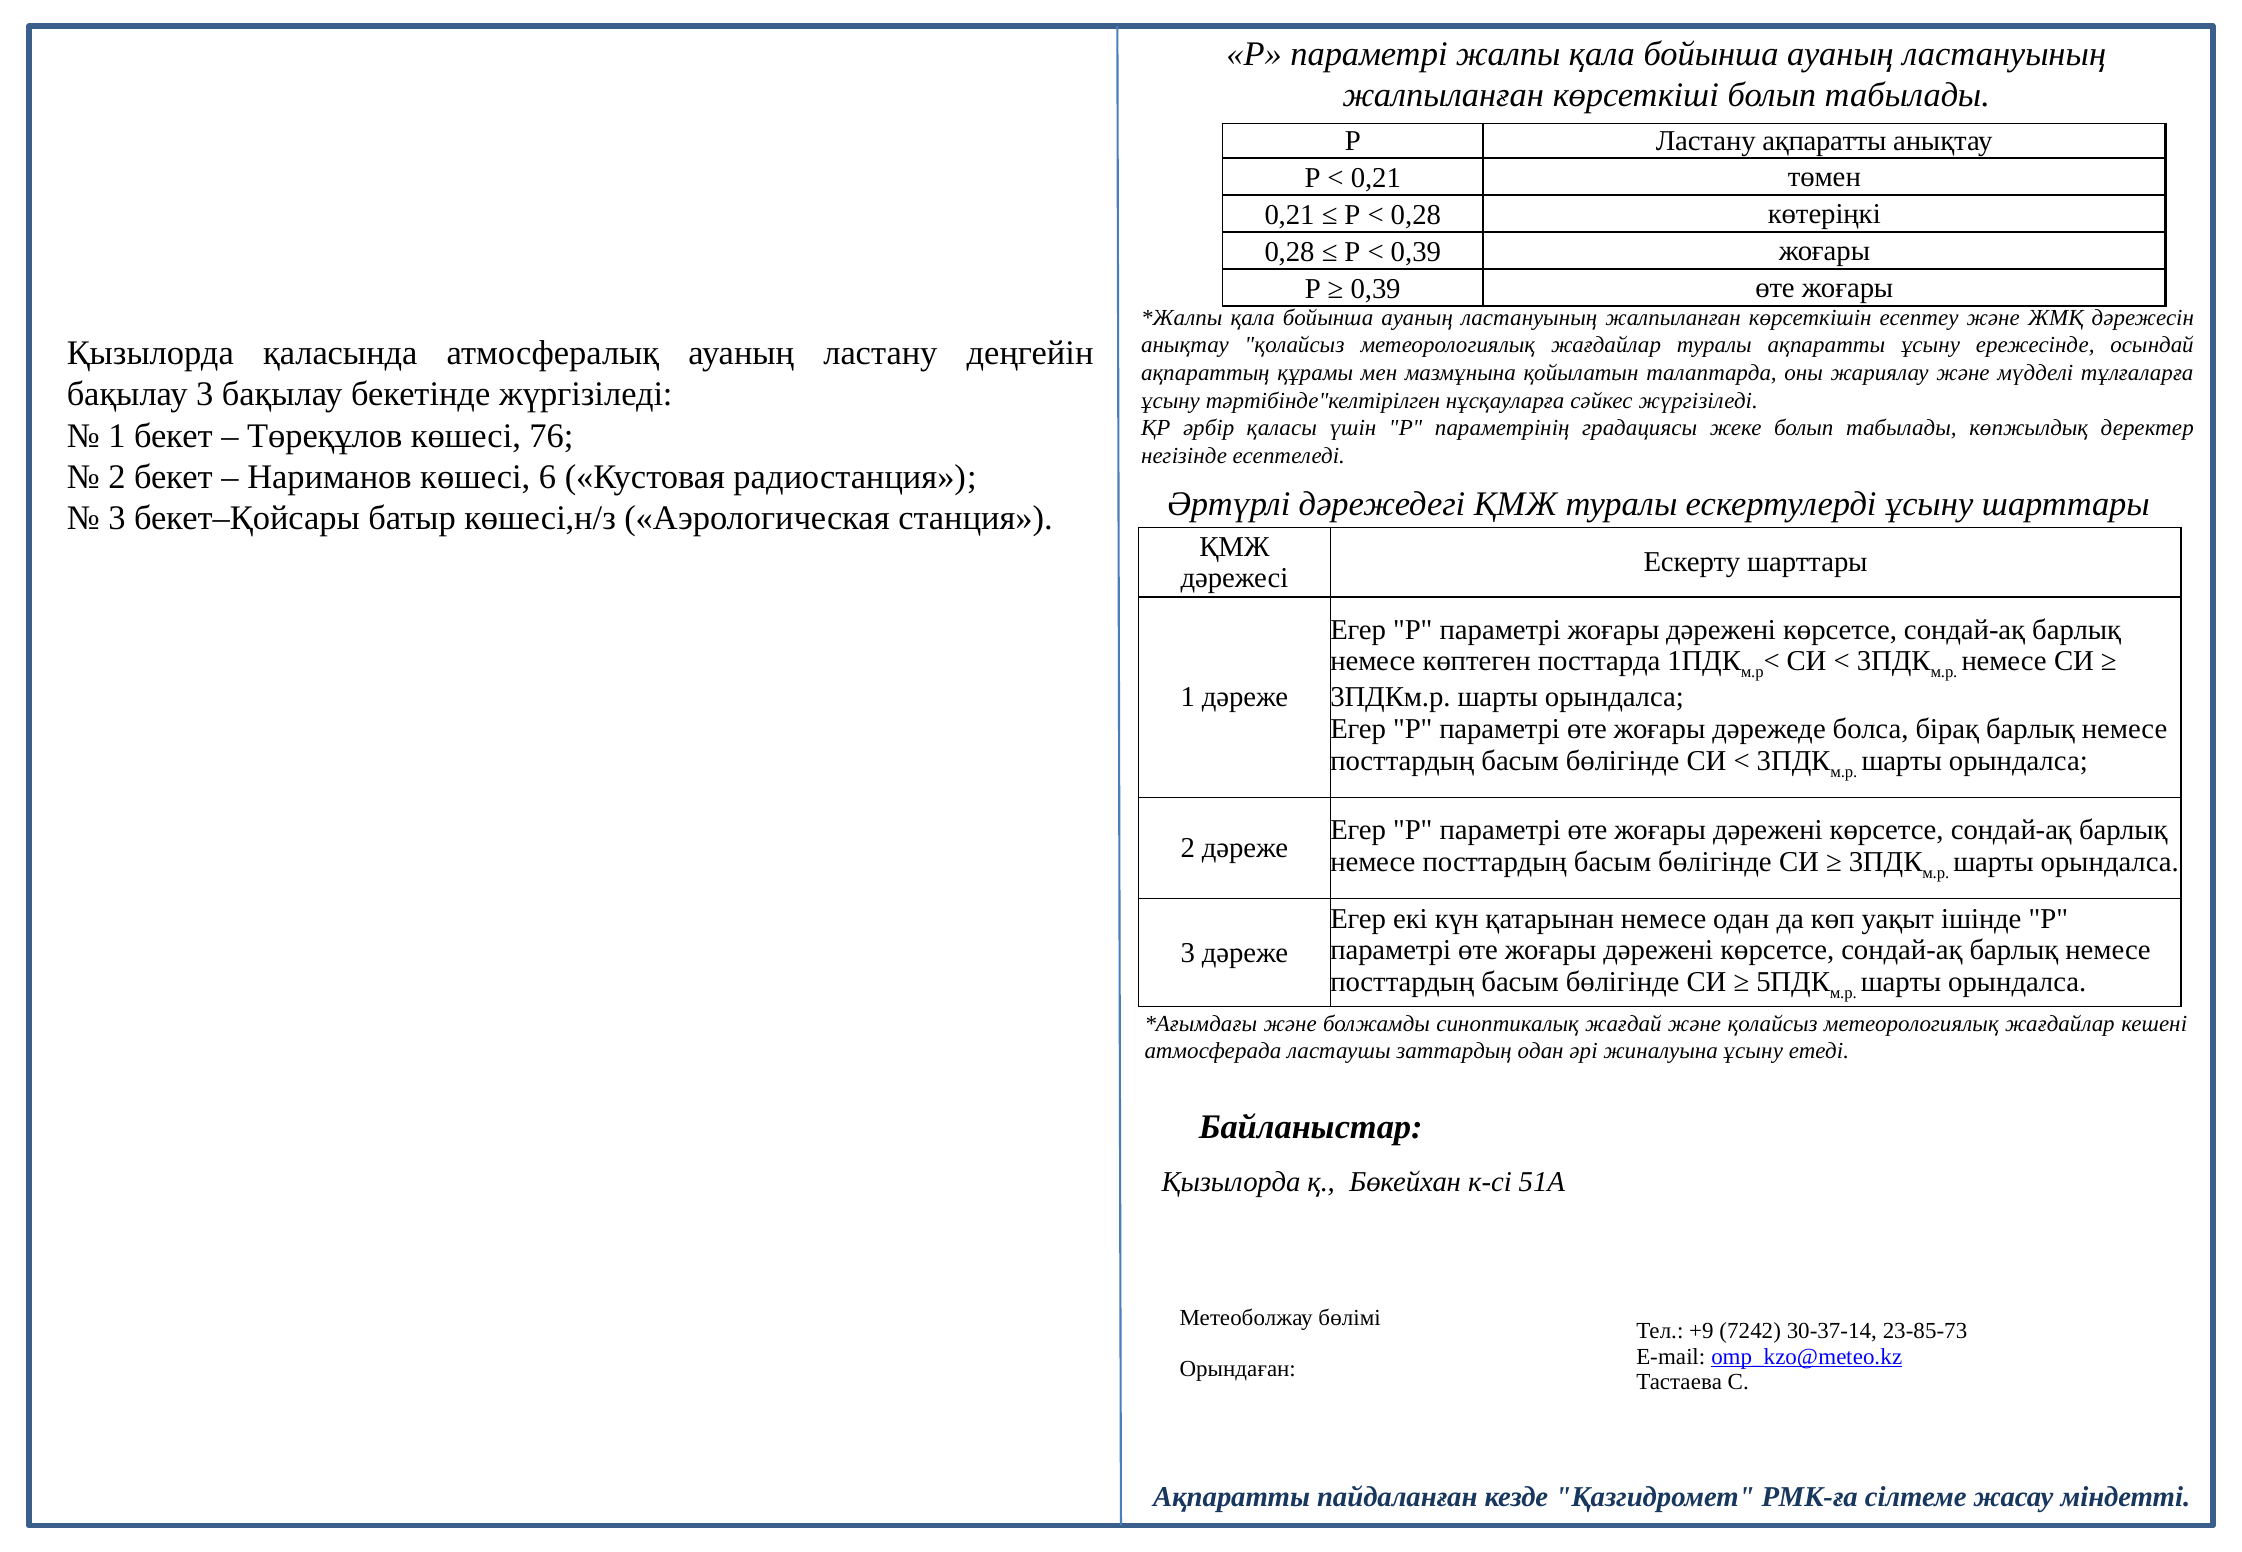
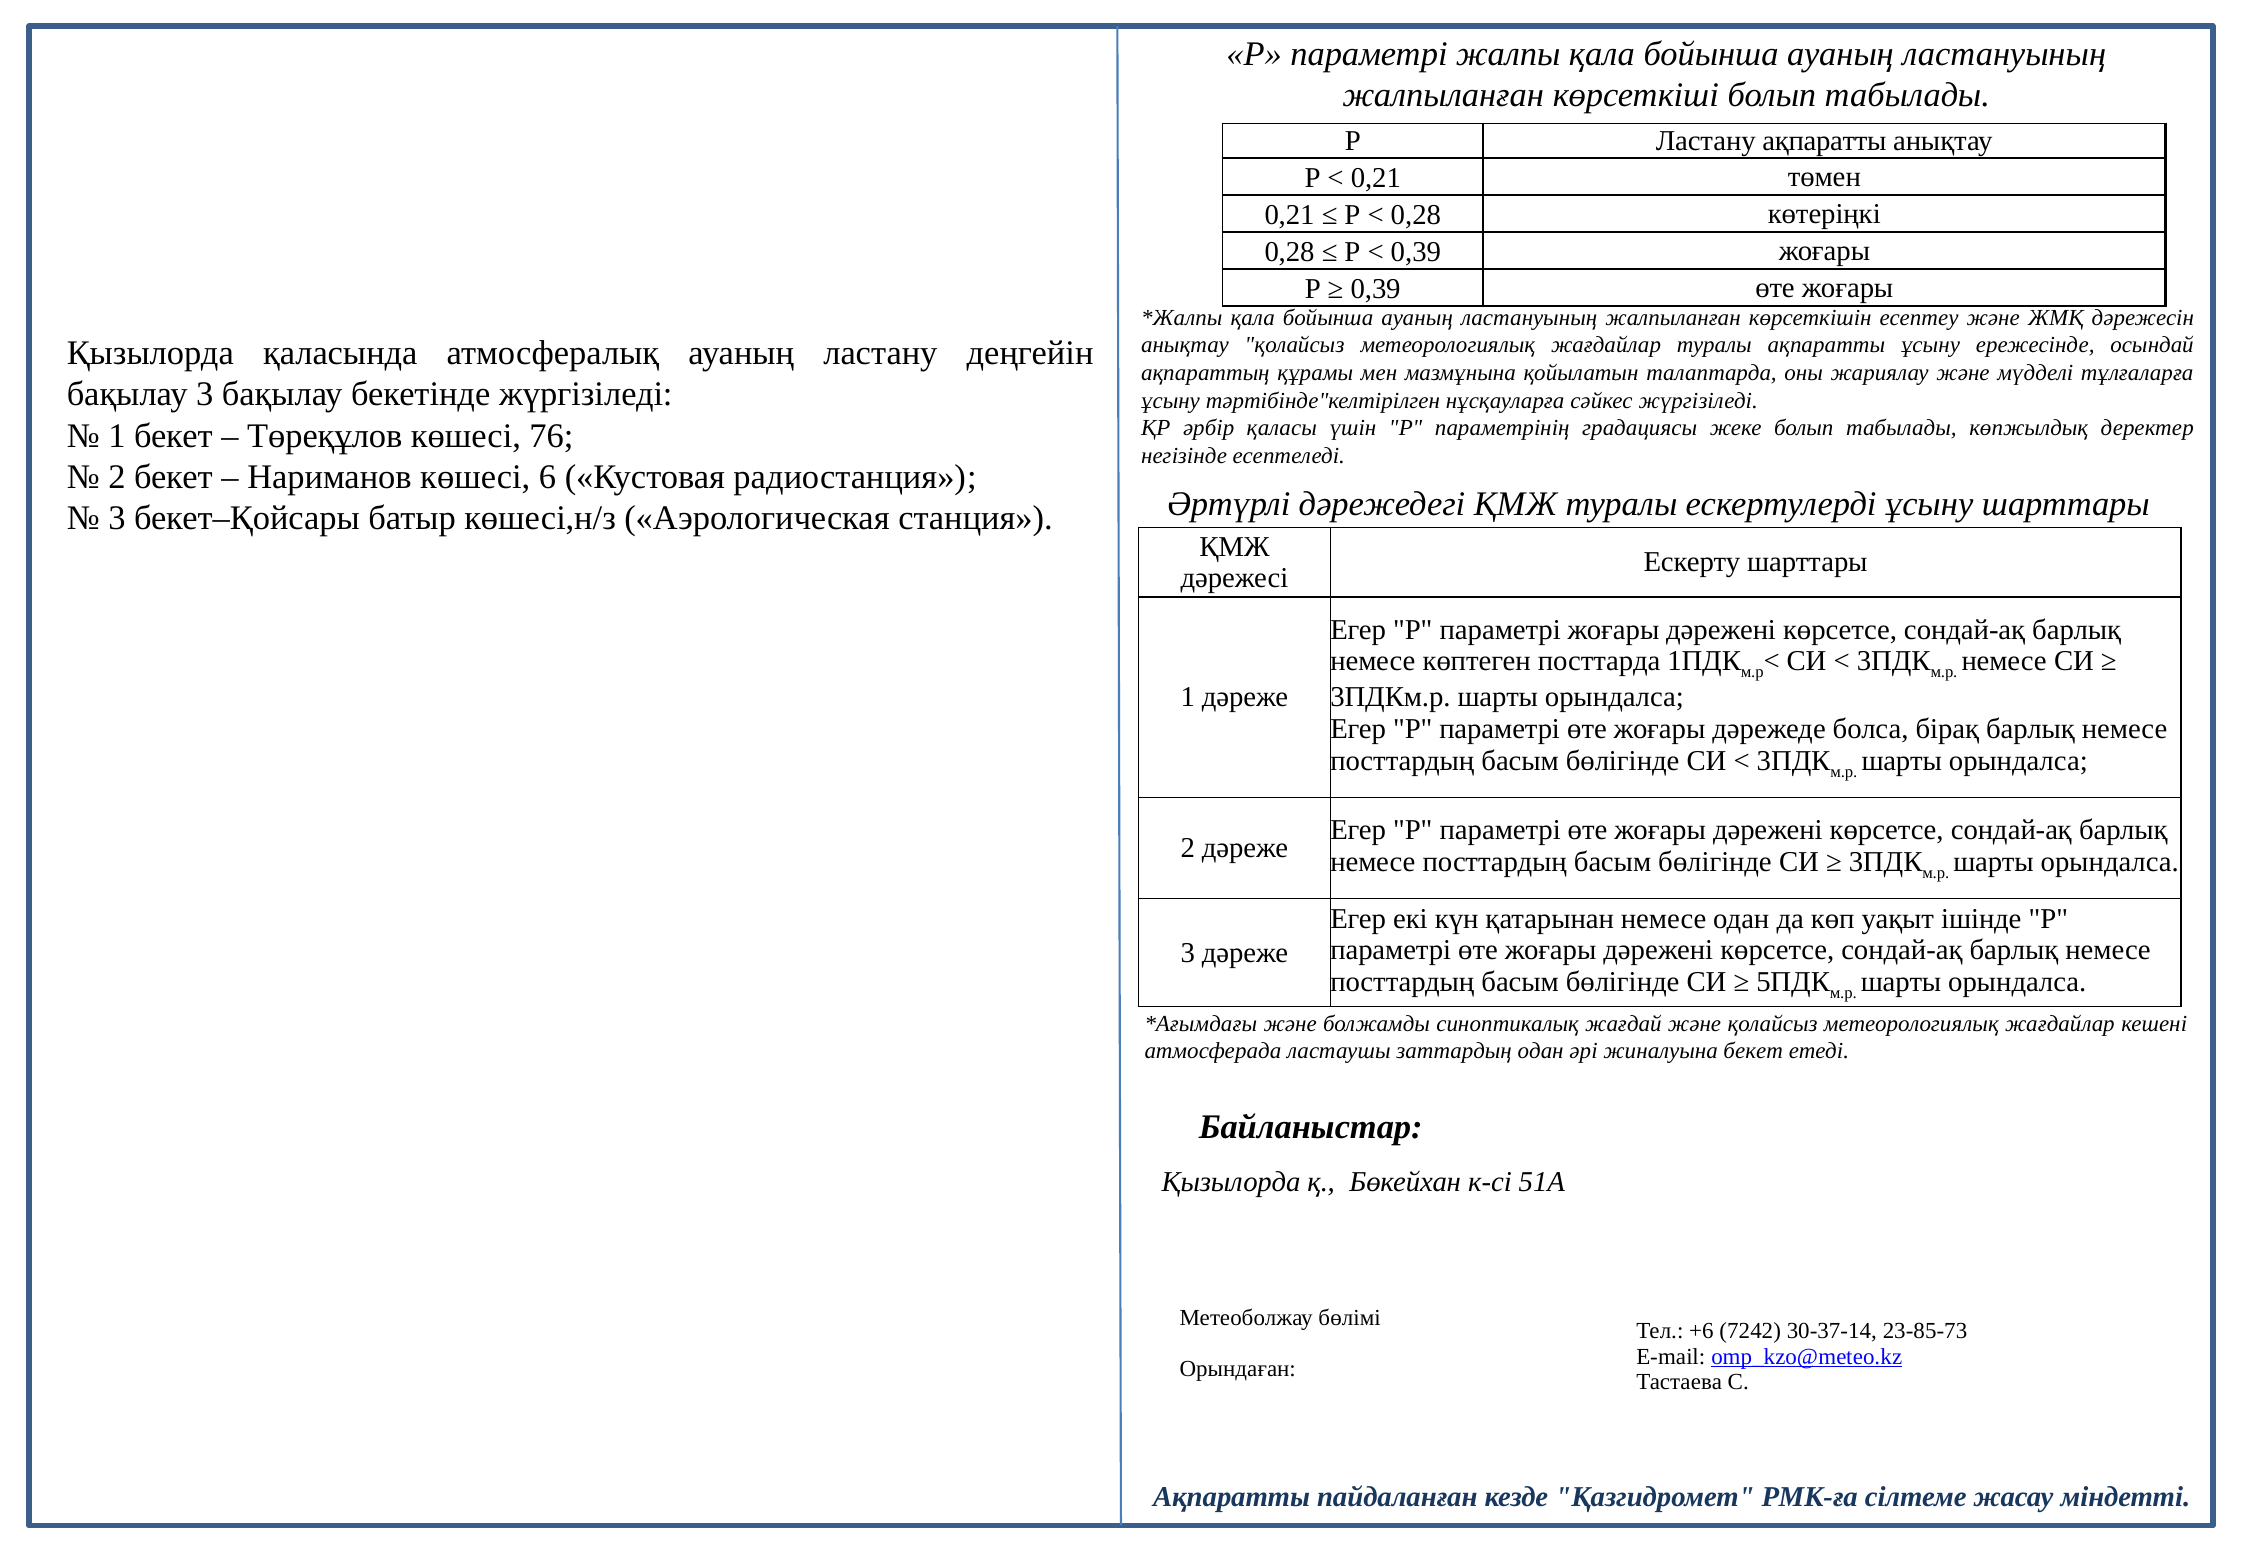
жиналуына ұсыну: ұсыну -> бекет
+9: +9 -> +6
